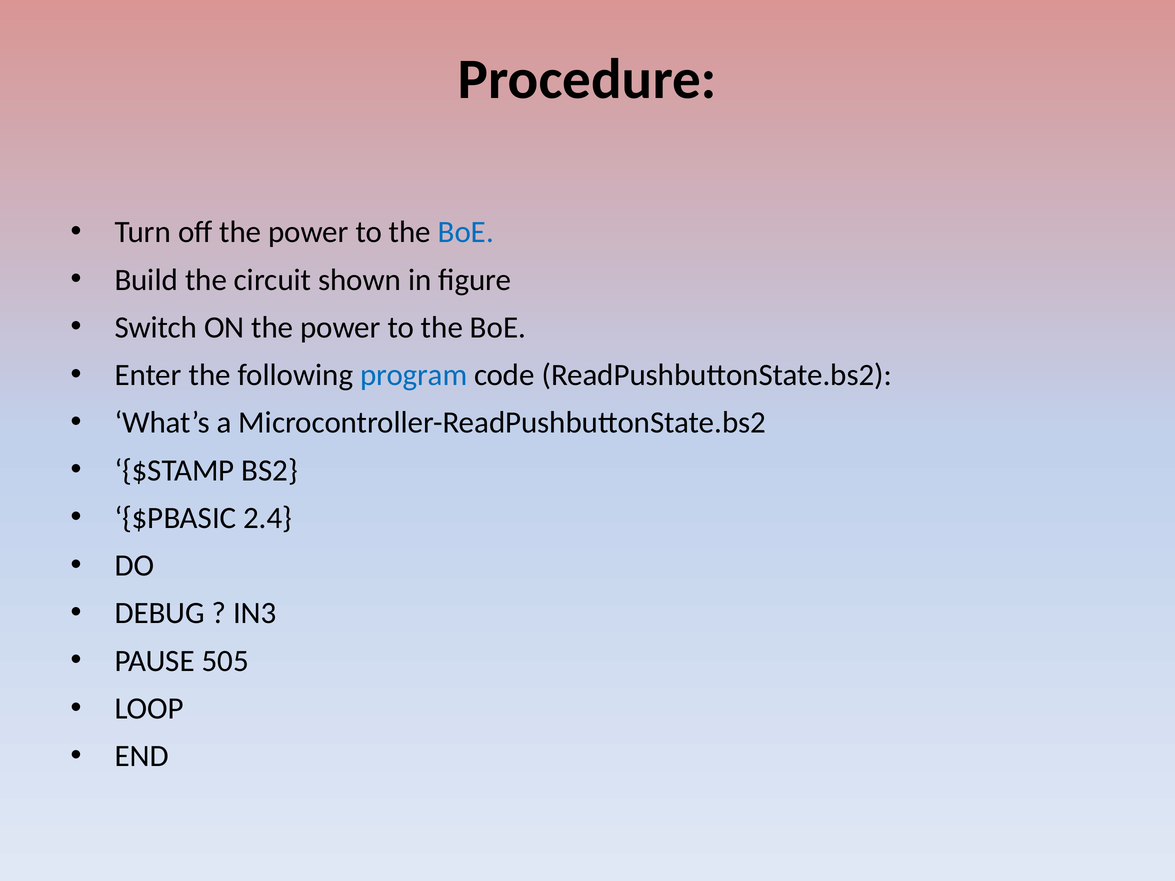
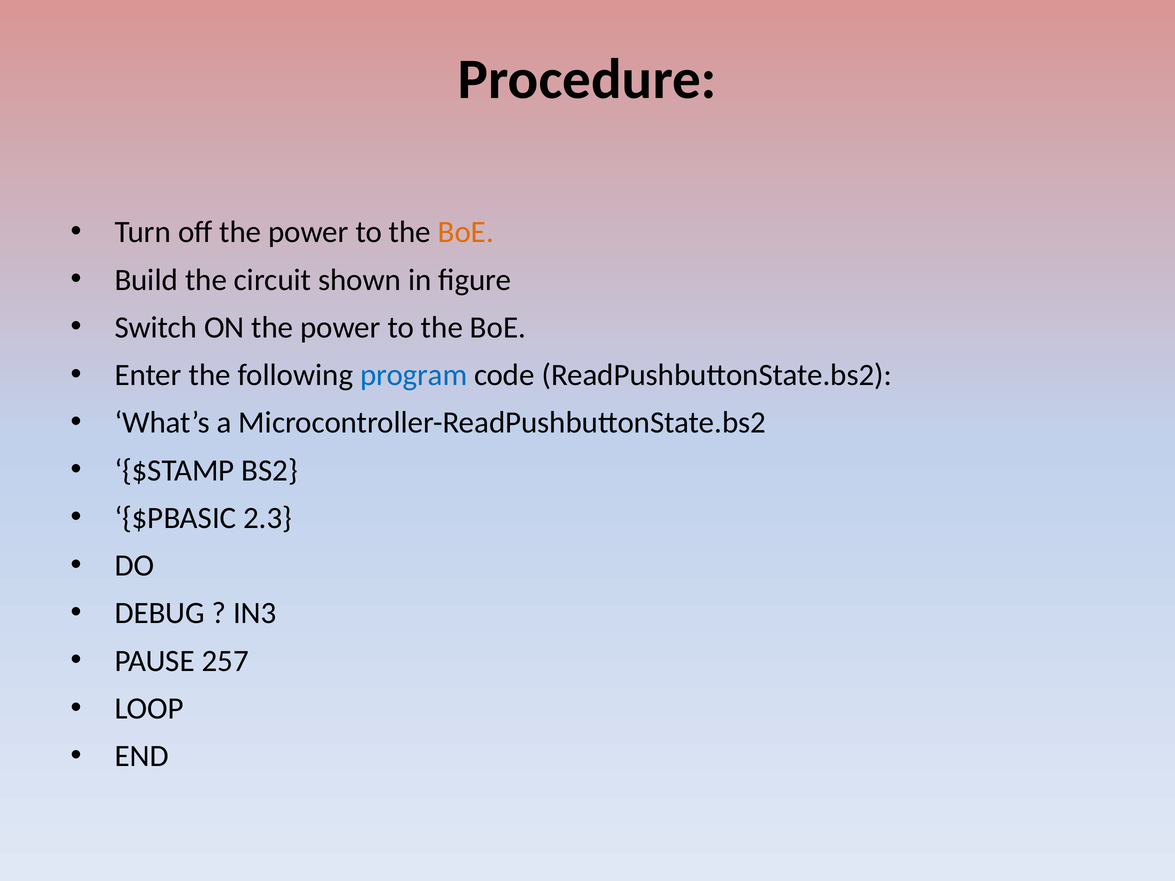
BoE at (466, 232) colour: blue -> orange
2.4: 2.4 -> 2.3
505: 505 -> 257
